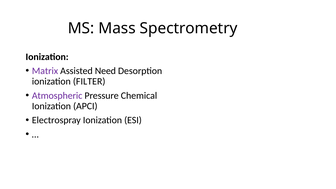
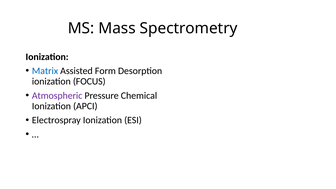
Matrix colour: purple -> blue
Need: Need -> Form
FILTER: FILTER -> FOCUS
